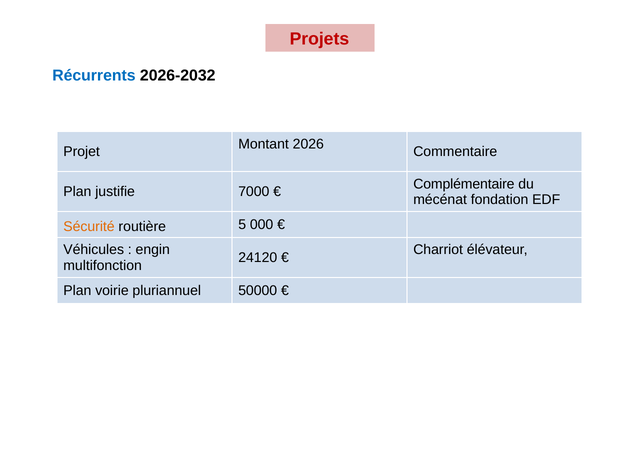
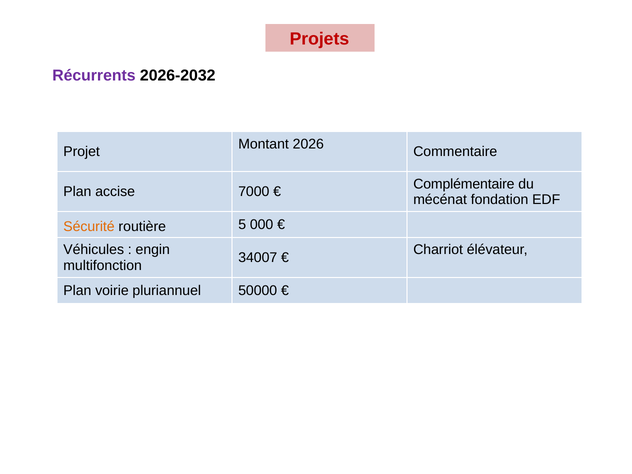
Récurrents colour: blue -> purple
justifie: justifie -> accise
24120: 24120 -> 34007
